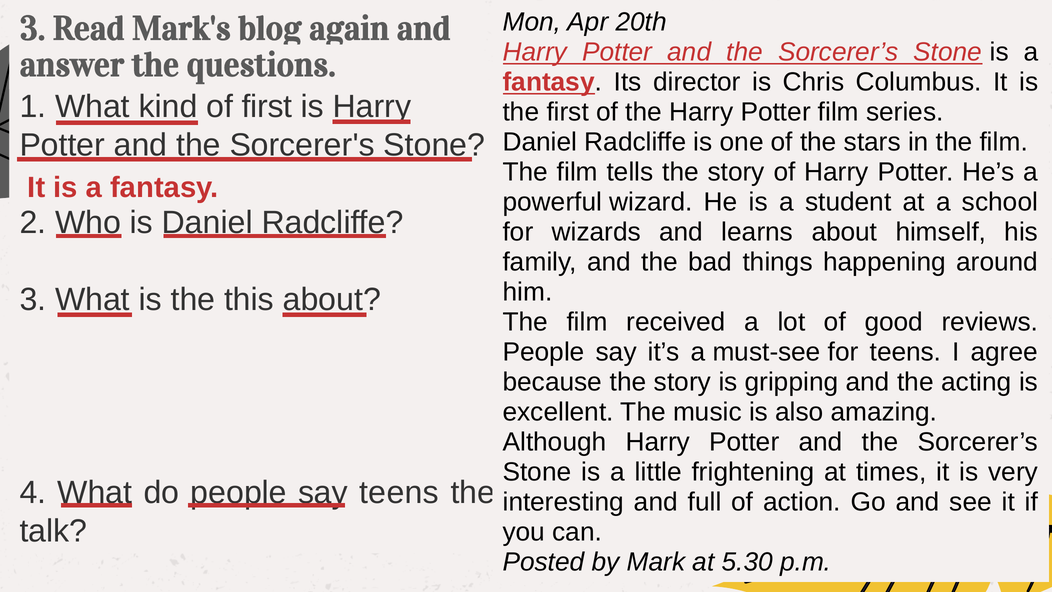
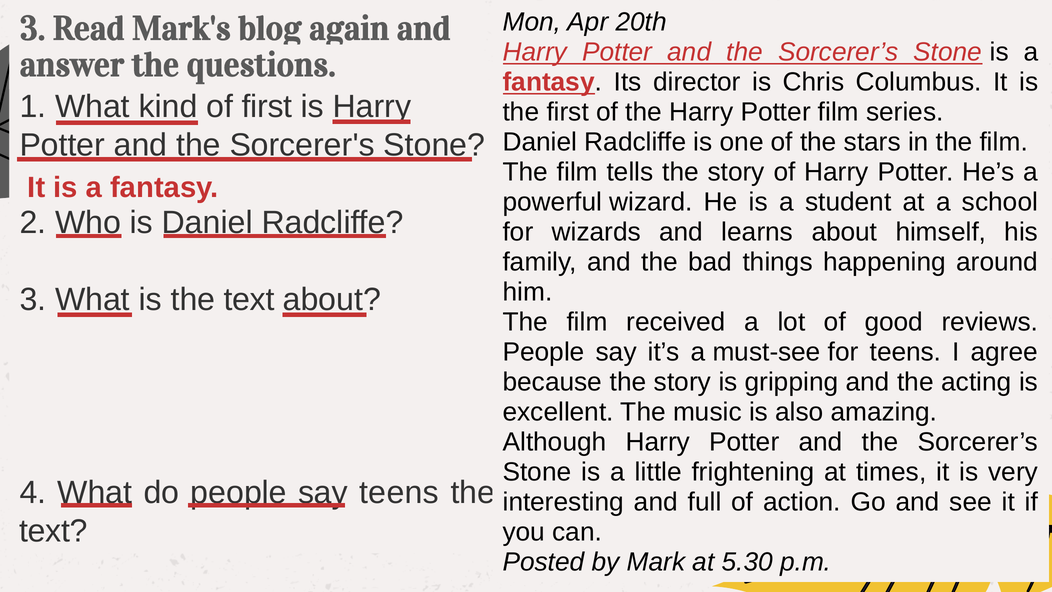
is the this: this -> text
talk at (53, 531): talk -> text
